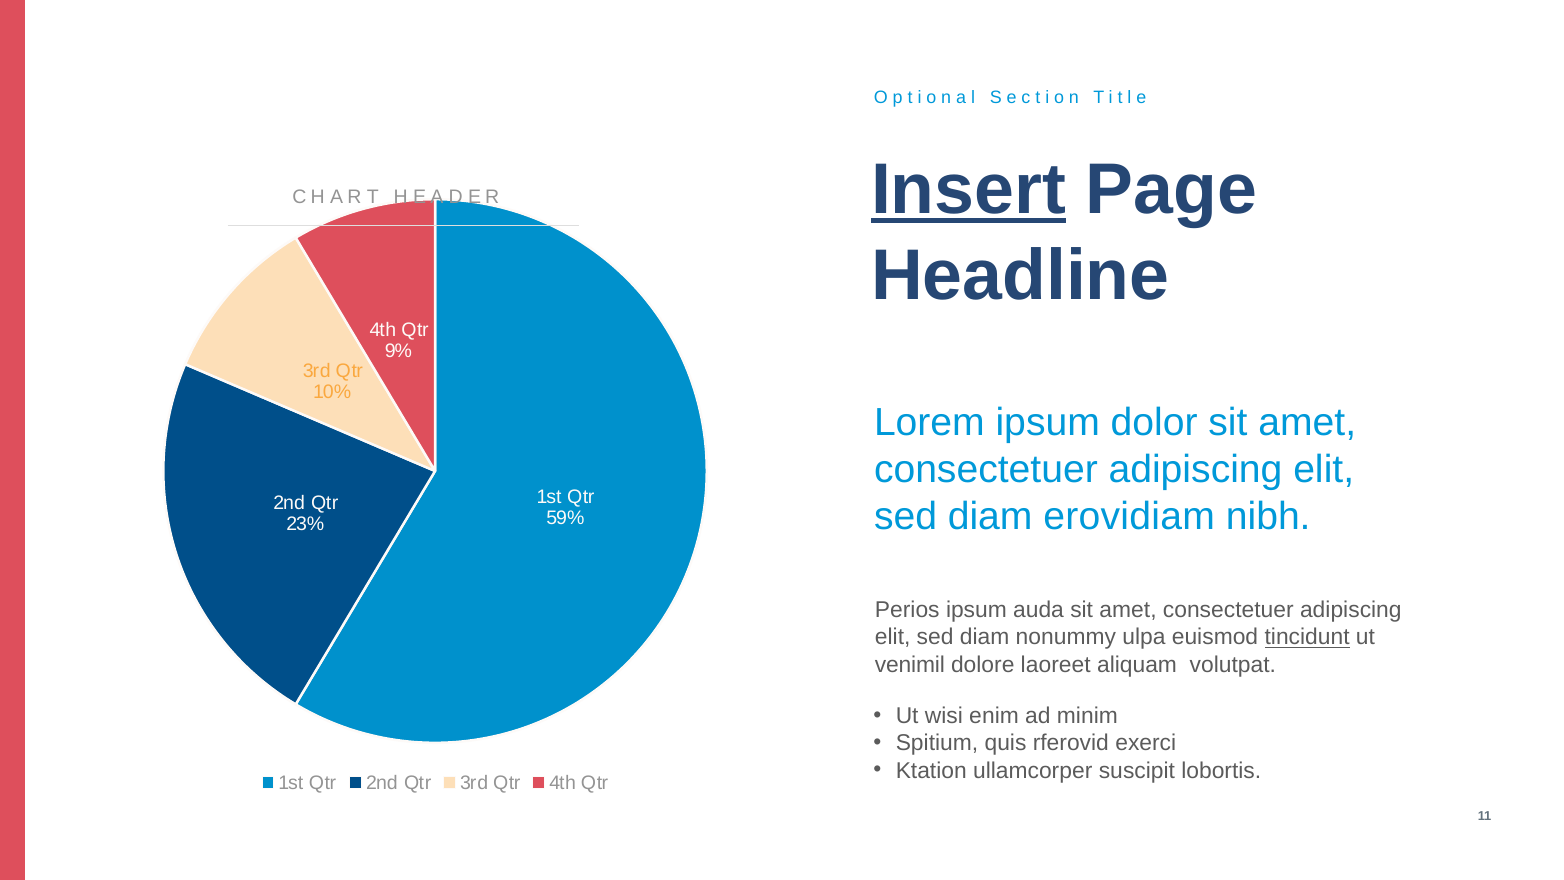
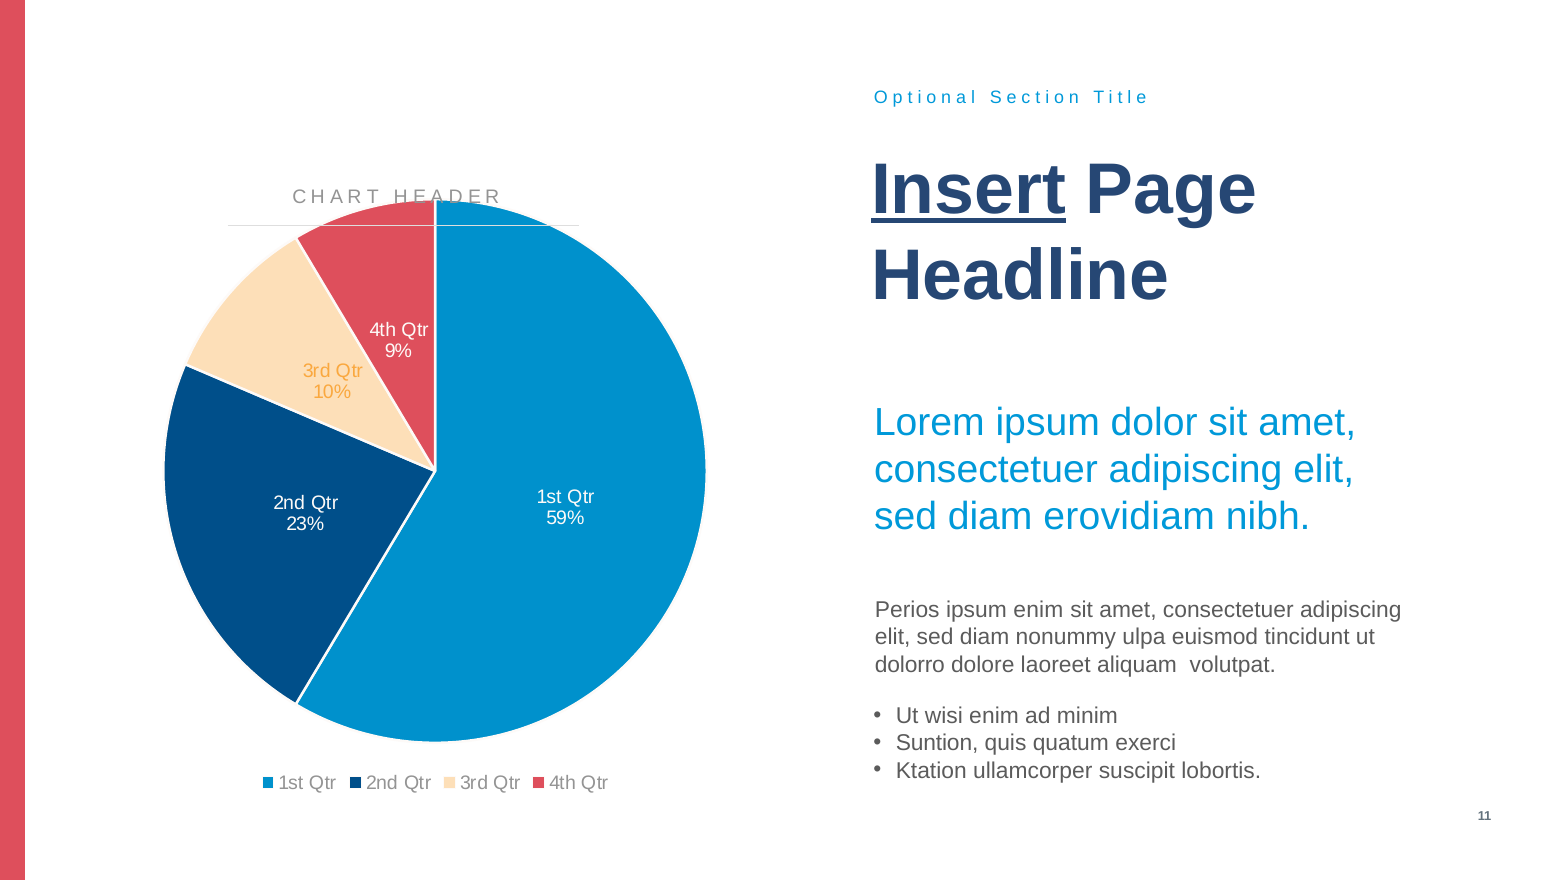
ipsum auda: auda -> enim
tincidunt underline: present -> none
venimil: venimil -> dolorro
Spitium: Spitium -> Suntion
rferovid: rferovid -> quatum
